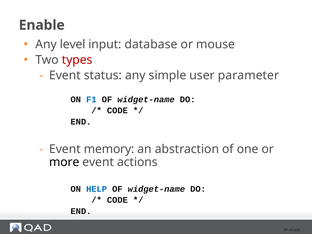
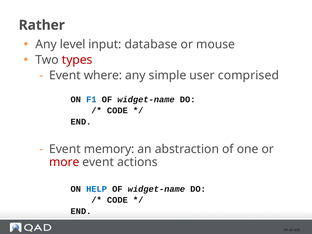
Enable: Enable -> Rather
status: status -> where
parameter: parameter -> comprised
more colour: black -> red
